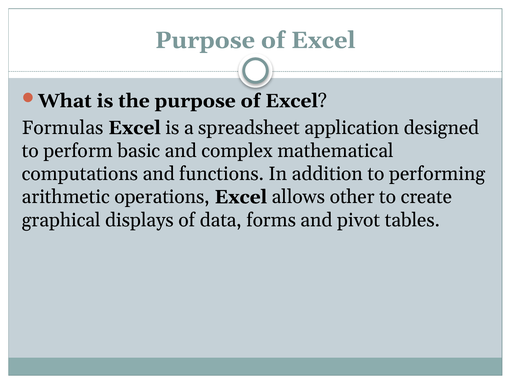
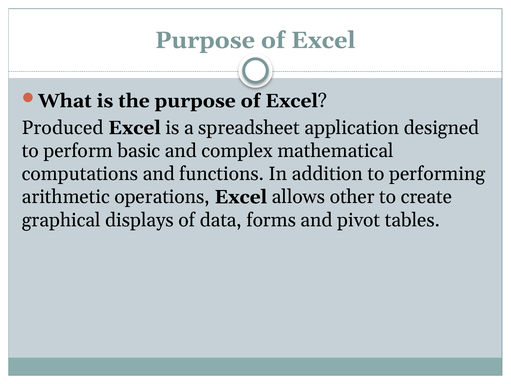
Formulas: Formulas -> Produced
